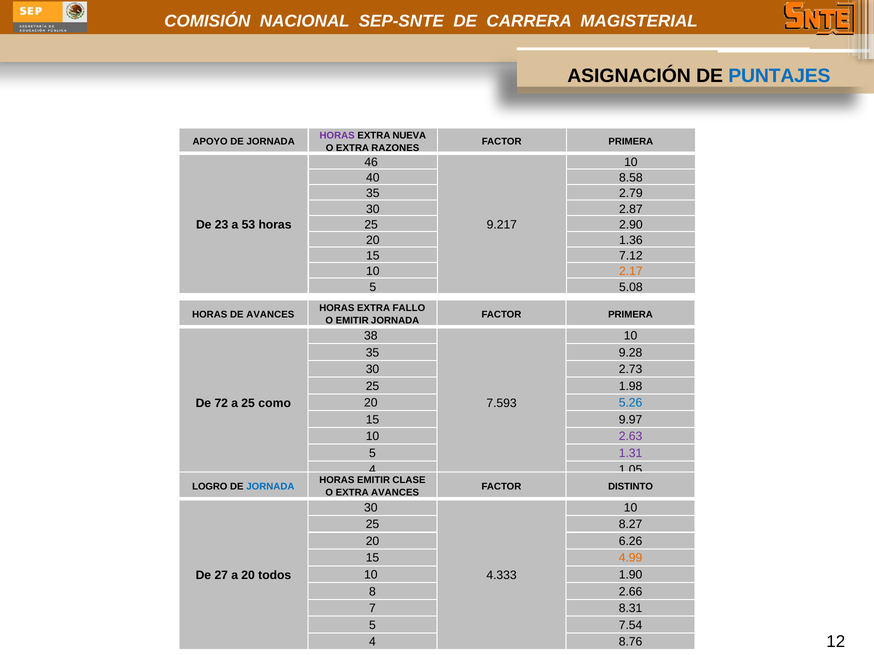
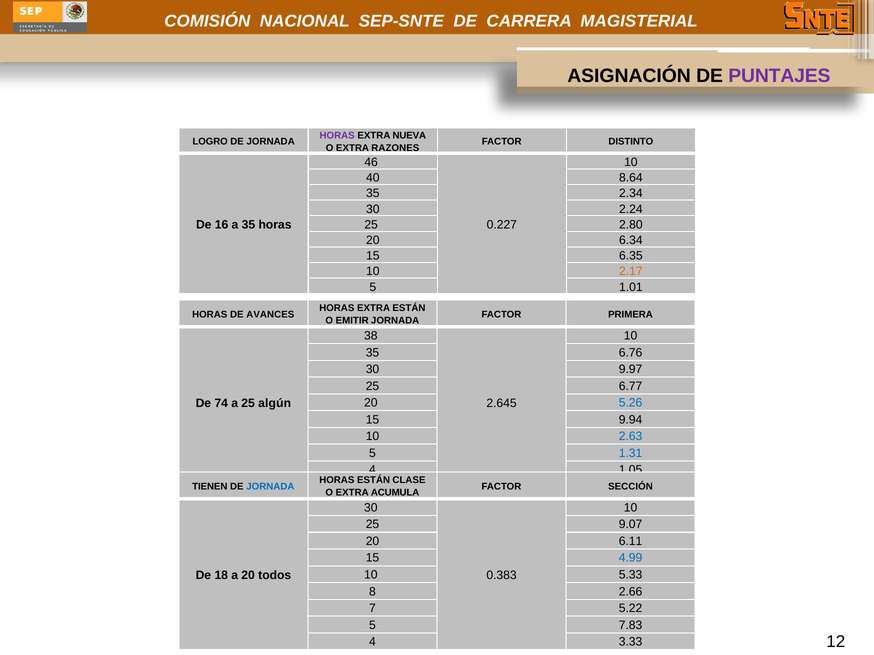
PUNTAJES colour: blue -> purple
APOYO: APOYO -> LOGRO
PRIMERA at (631, 142): PRIMERA -> DISTINTO
8.58: 8.58 -> 8.64
2.79: 2.79 -> 2.34
2.87: 2.87 -> 2.24
23: 23 -> 16
a 53: 53 -> 35
9.217: 9.217 -> 0.227
2.90: 2.90 -> 2.80
1.36: 1.36 -> 6.34
7.12: 7.12 -> 6.35
5.08: 5.08 -> 1.01
EXTRA FALLO: FALLO -> ESTÁN
9.28: 9.28 -> 6.76
2.73: 2.73 -> 9.97
1.98: 1.98 -> 6.77
72: 72 -> 74
como: como -> algún
7.593: 7.593 -> 2.645
9.97: 9.97 -> 9.94
2.63 colour: purple -> blue
1.31 colour: purple -> blue
HORAS EMITIR: EMITIR -> ESTÁN
LOGRO: LOGRO -> TIENEN
DISTINTO: DISTINTO -> SECCIÓN
EXTRA AVANCES: AVANCES -> ACUMULA
8.27: 8.27 -> 9.07
6.26: 6.26 -> 6.11
4.99 colour: orange -> blue
1.90: 1.90 -> 5.33
27: 27 -> 18
4.333: 4.333 -> 0.383
8.31: 8.31 -> 5.22
7.54: 7.54 -> 7.83
8.76: 8.76 -> 3.33
